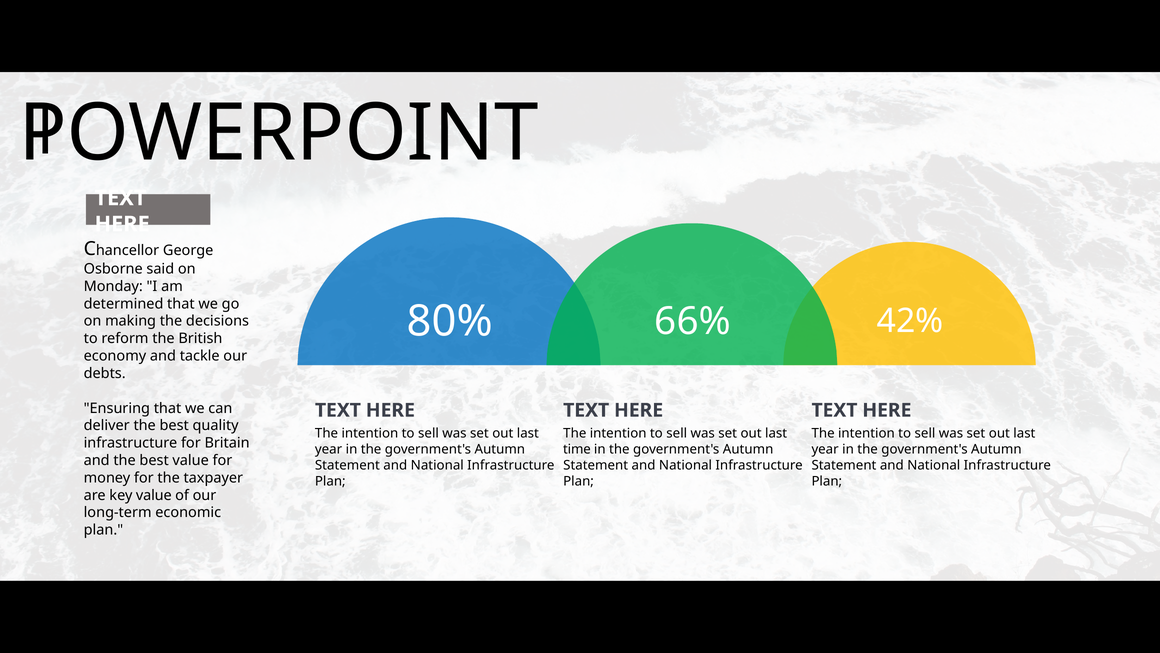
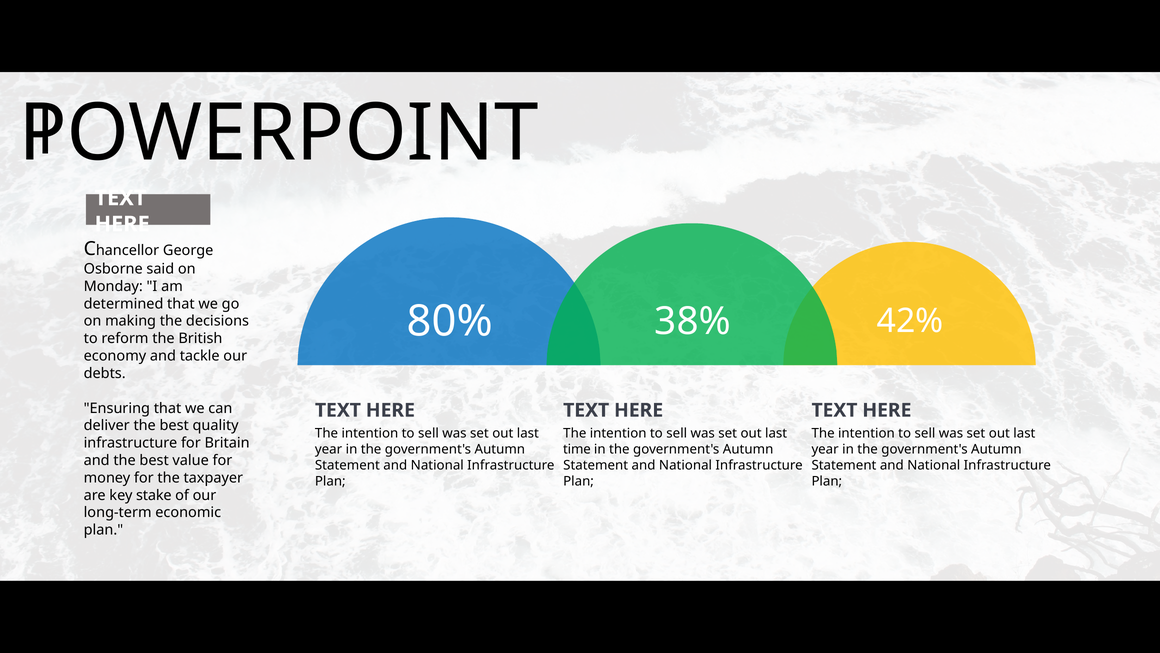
66%: 66% -> 38%
key value: value -> stake
